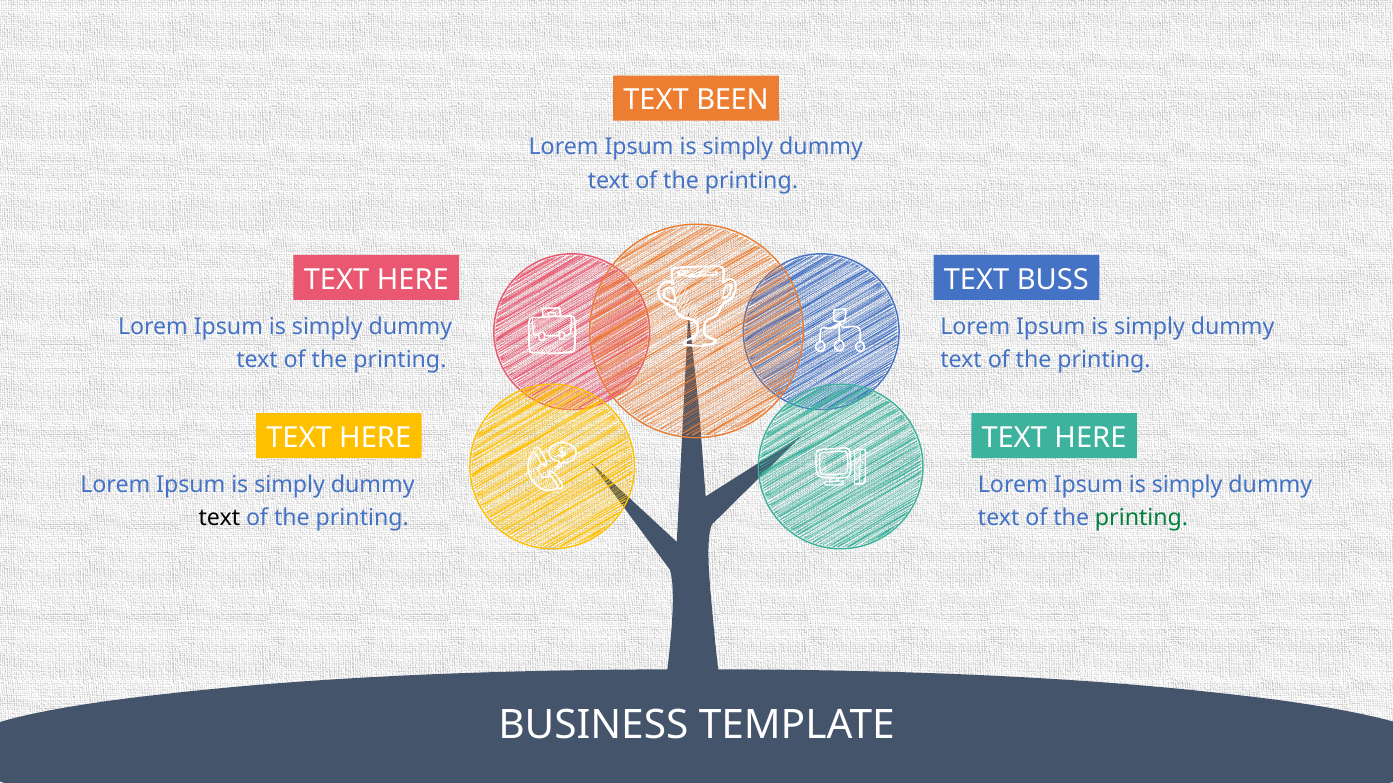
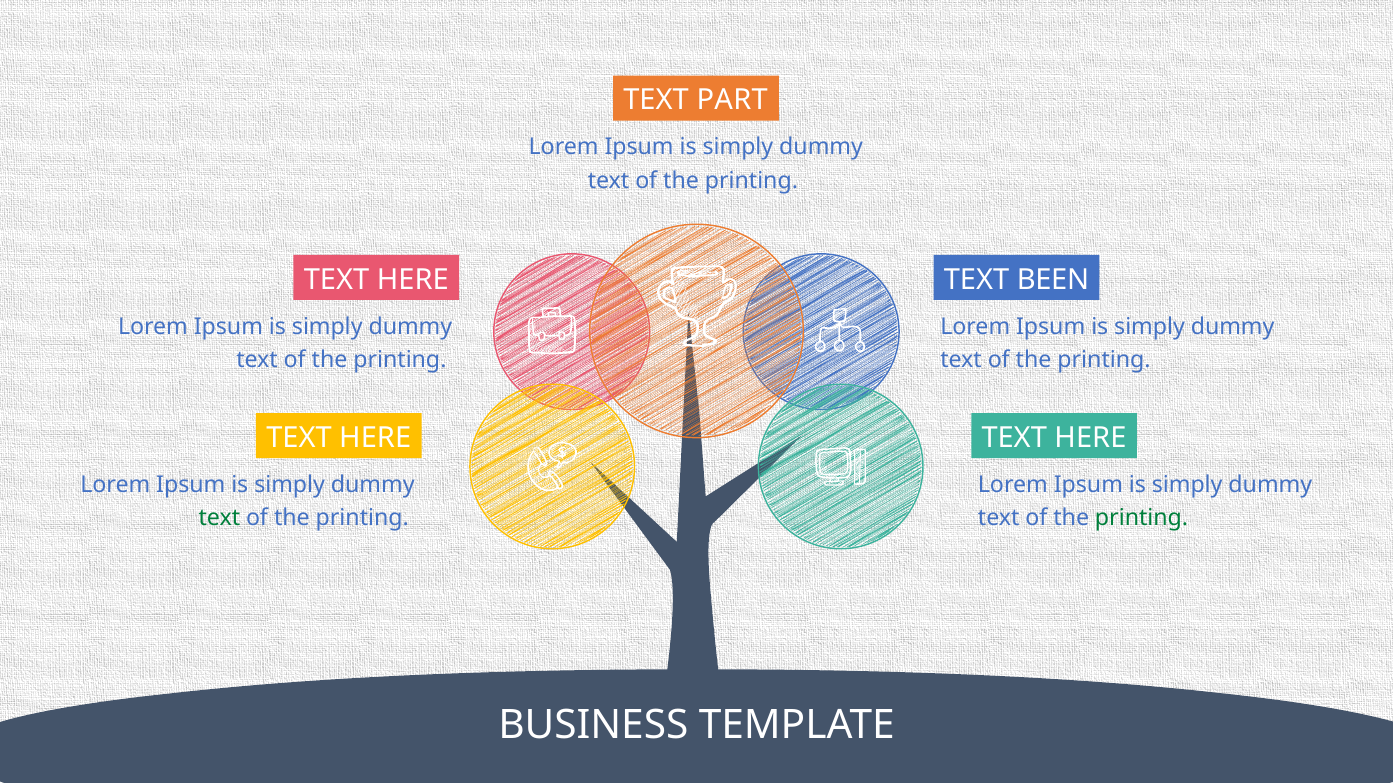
BEEN: BEEN -> PART
BUSS: BUSS -> BEEN
text at (219, 519) colour: black -> green
